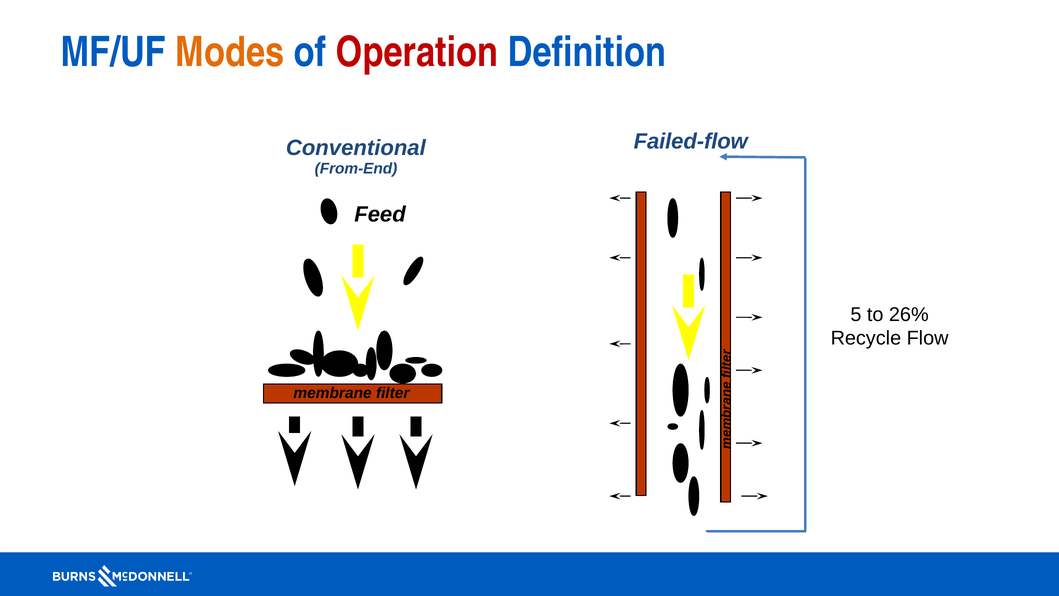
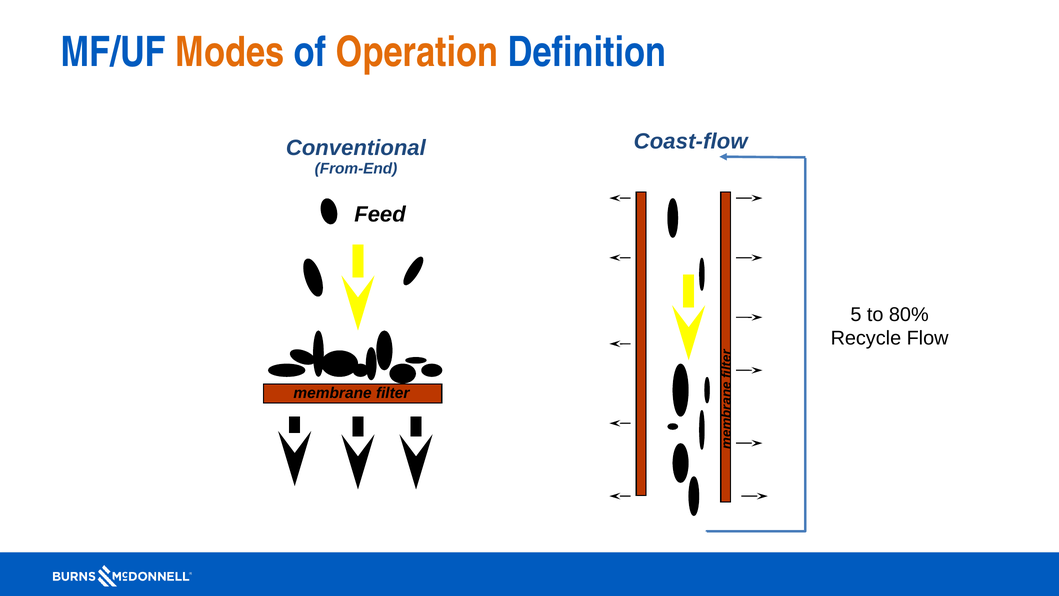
Operation colour: red -> orange
Failed-flow: Failed-flow -> Coast-flow
26%: 26% -> 80%
